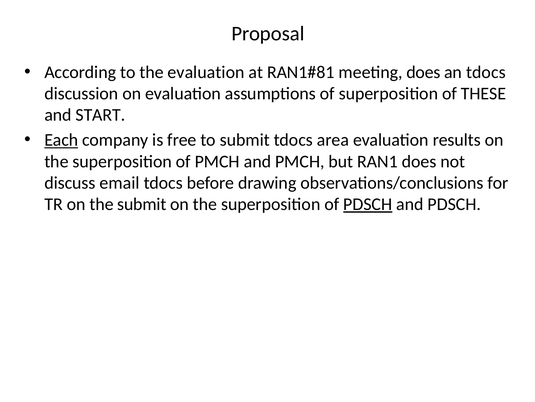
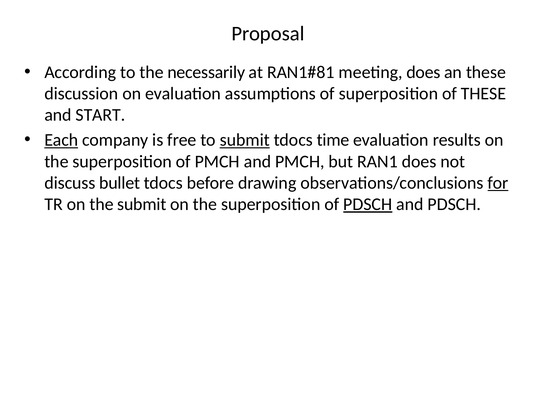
the evaluation: evaluation -> necessarily
an tdocs: tdocs -> these
submit at (245, 140) underline: none -> present
area: area -> time
email: email -> bullet
for underline: none -> present
